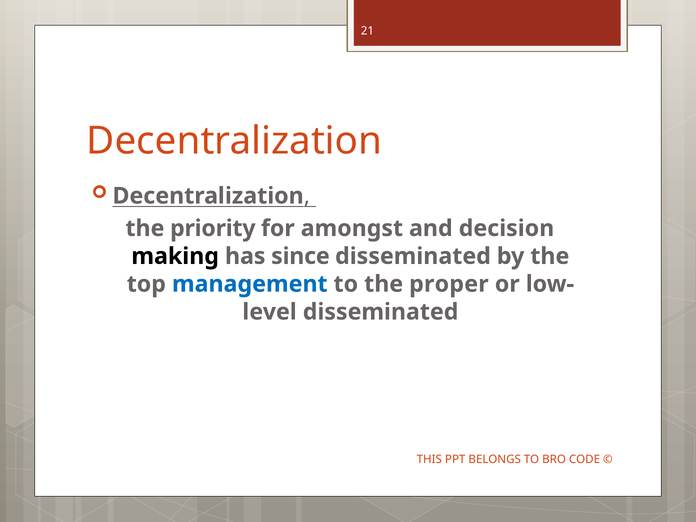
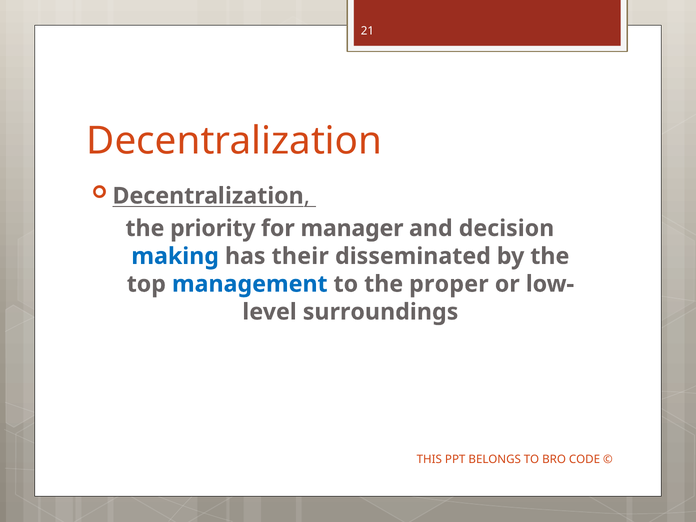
amongst: amongst -> manager
making colour: black -> blue
since: since -> their
disseminated at (381, 312): disseminated -> surroundings
